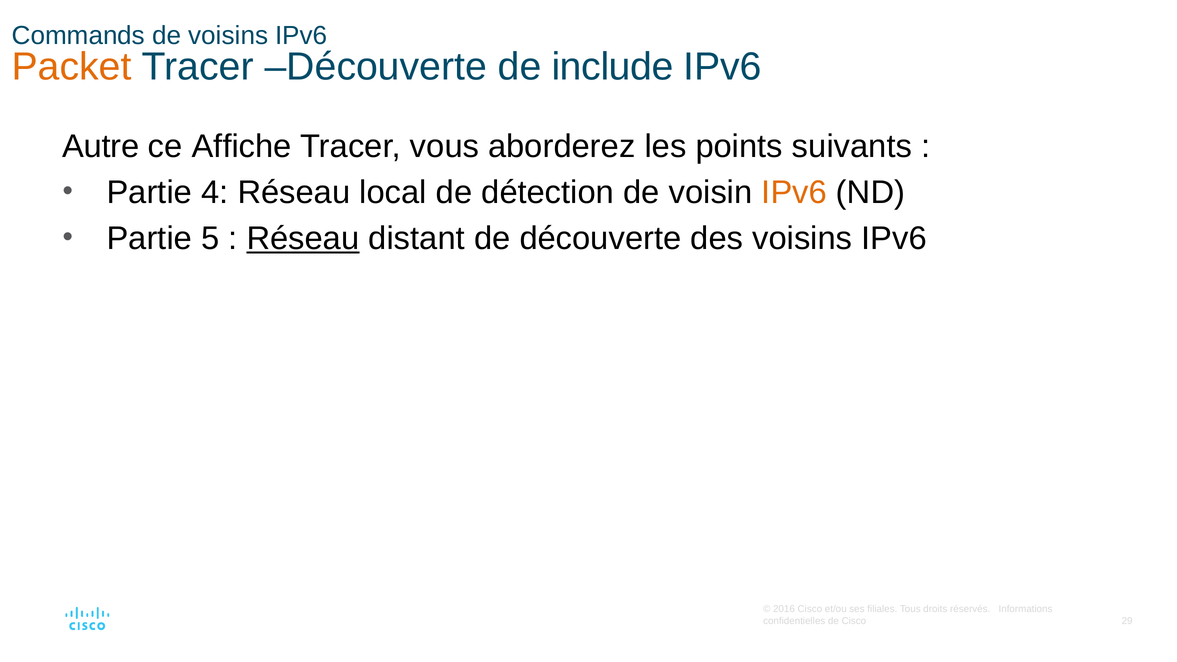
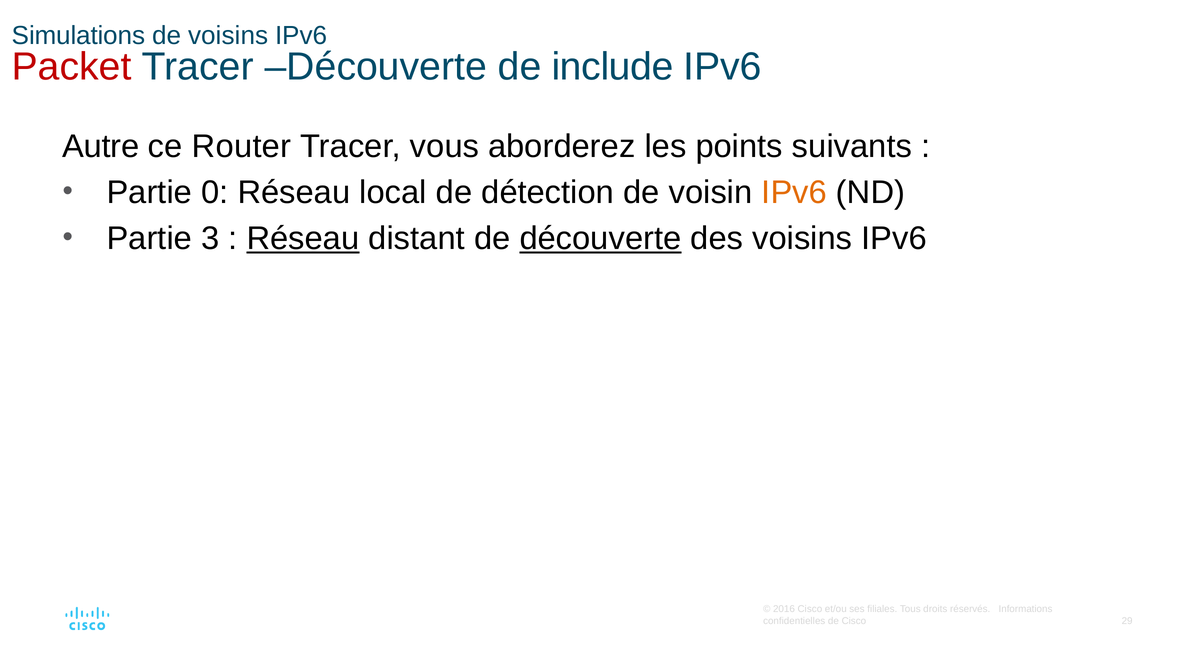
Commands: Commands -> Simulations
Packet colour: orange -> red
Affiche: Affiche -> Router
4: 4 -> 0
5: 5 -> 3
découverte at (600, 238) underline: none -> present
